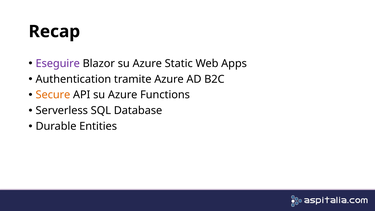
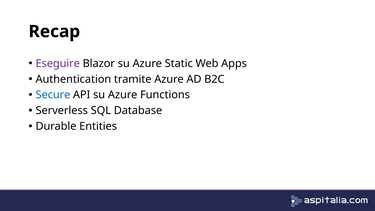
Secure colour: orange -> blue
